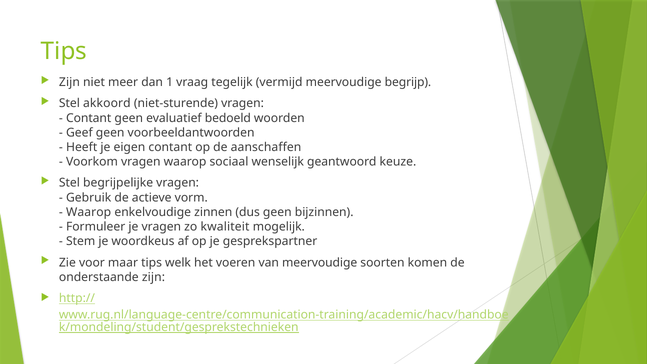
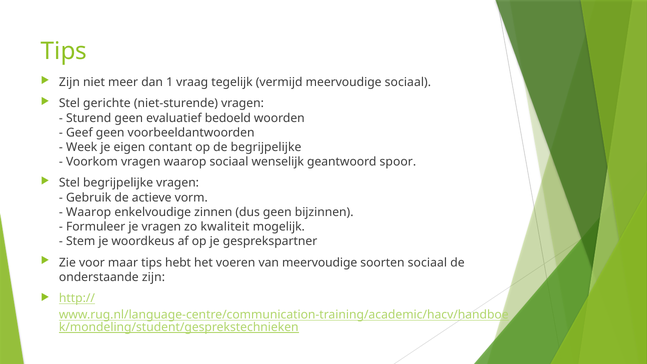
meervoudige begrijp: begrijp -> sociaal
akkoord: akkoord -> gerichte
Contant at (89, 118): Contant -> Sturend
Heeft: Heeft -> Week
de aanschaffen: aanschaffen -> begrijpelijke
keuze: keuze -> spoor
welk: welk -> hebt
soorten komen: komen -> sociaal
